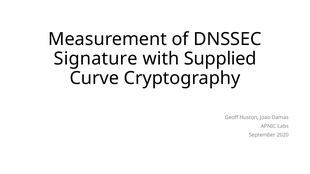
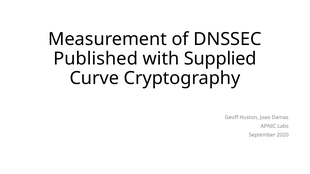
Signature: Signature -> Published
